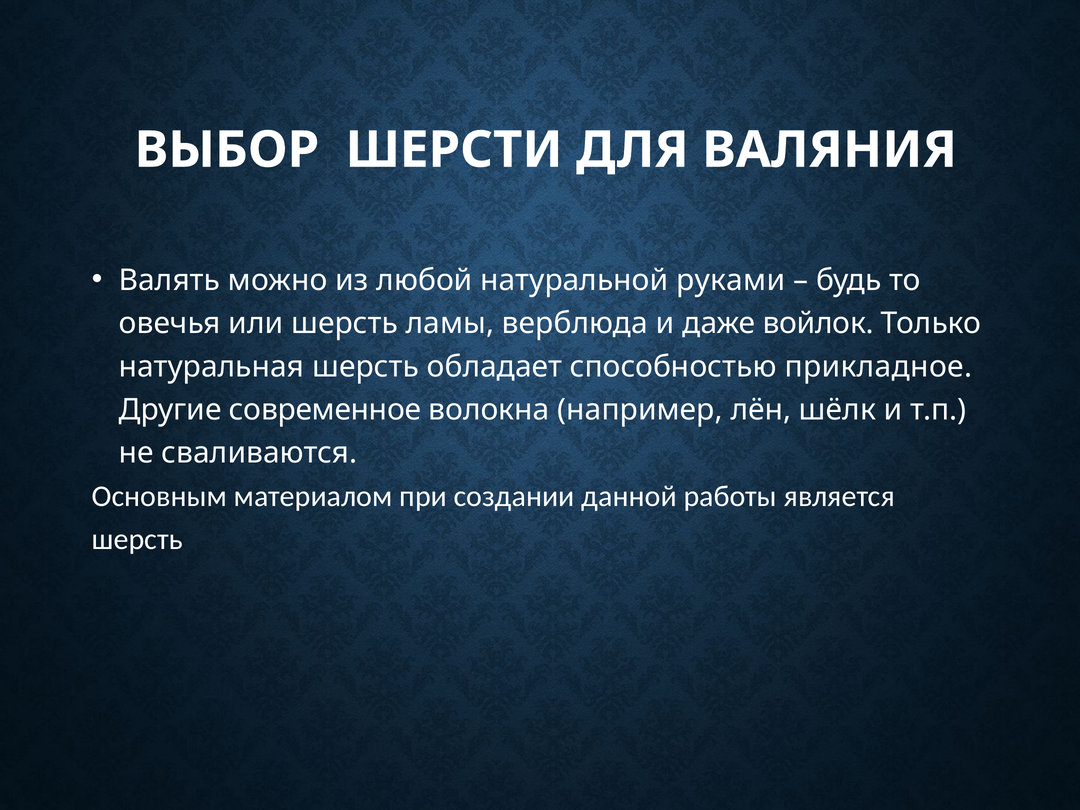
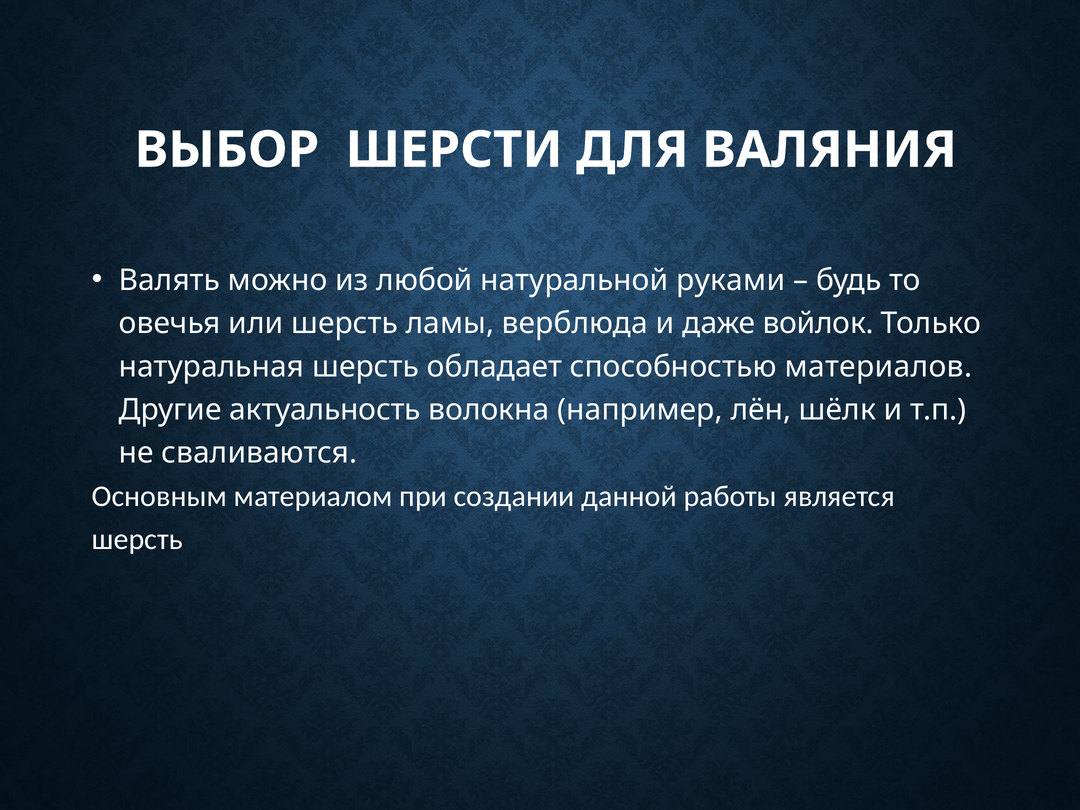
прикладное: прикладное -> материалов
современное: современное -> актуальность
